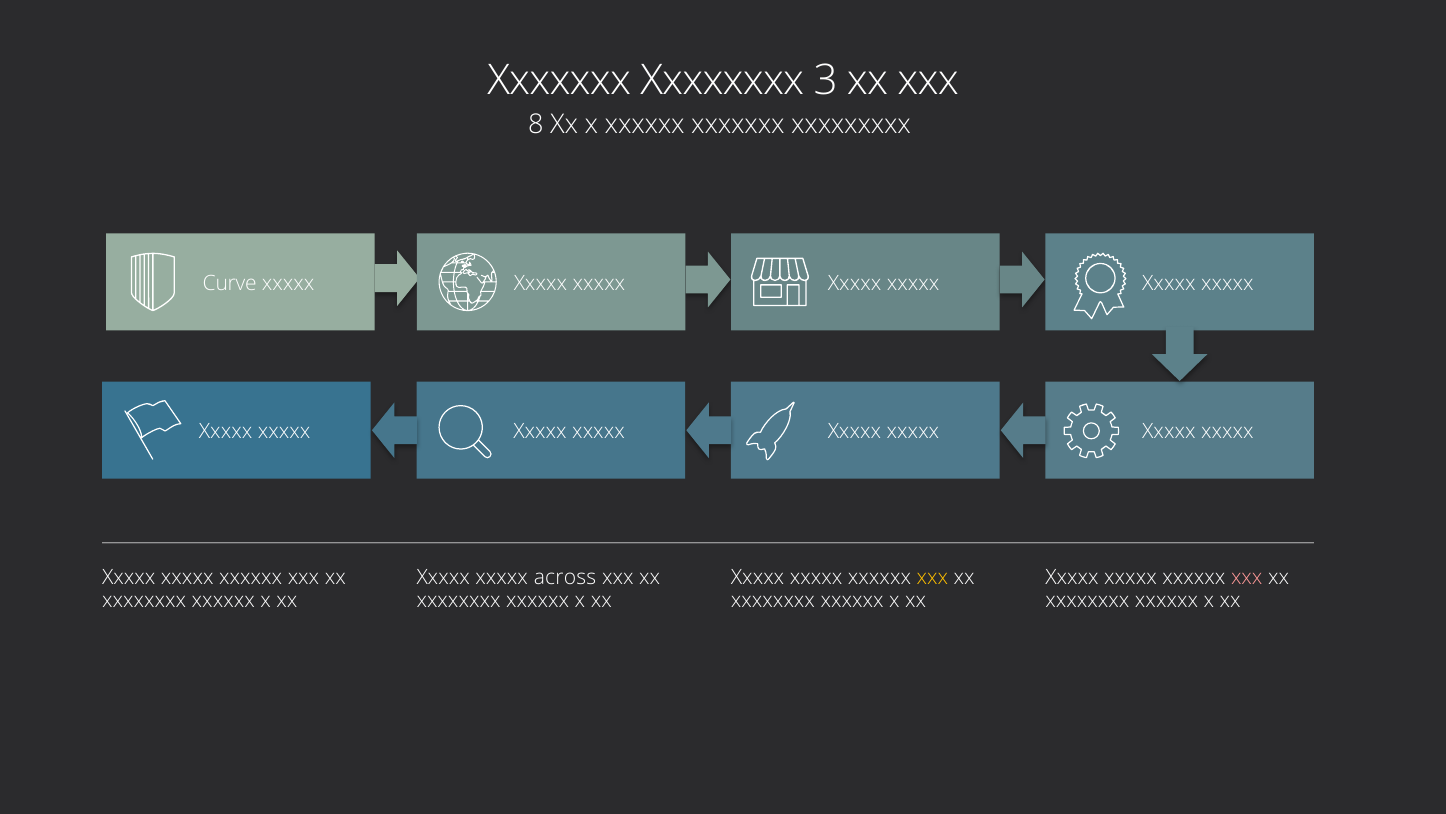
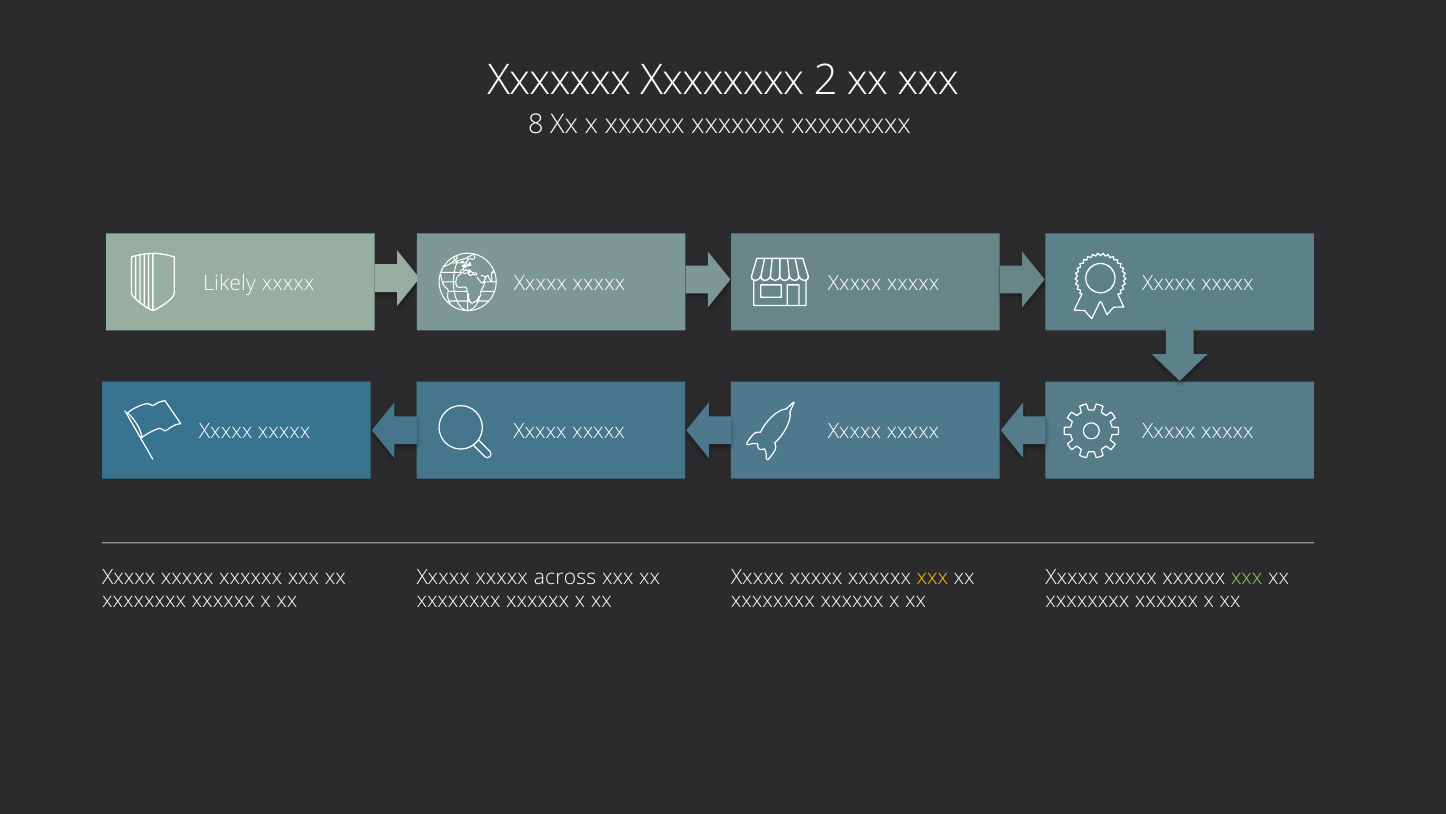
3: 3 -> 2
Curve: Curve -> Likely
xxx at (1247, 577) colour: pink -> light green
